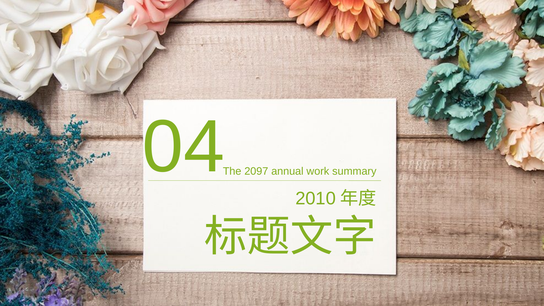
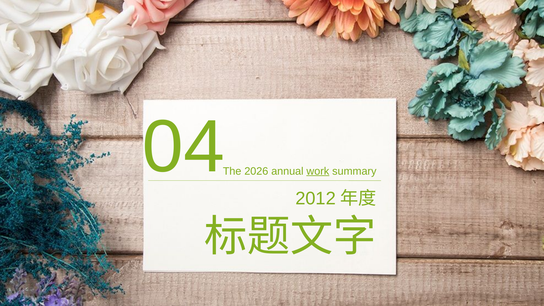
2097: 2097 -> 2026
work underline: none -> present
2010: 2010 -> 2012
